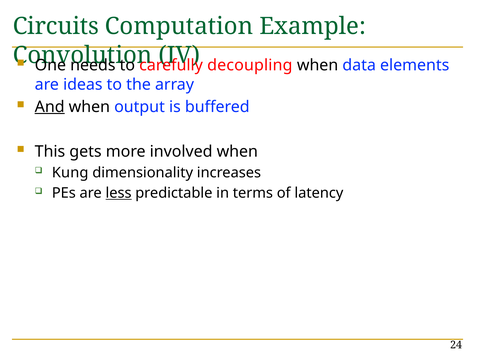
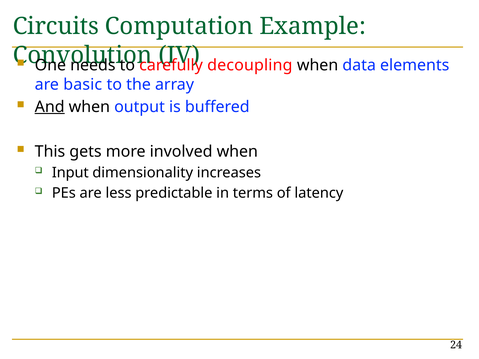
ideas: ideas -> basic
Kung: Kung -> Input
less underline: present -> none
